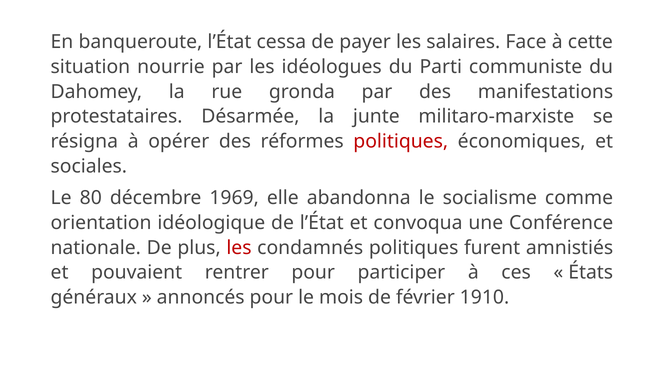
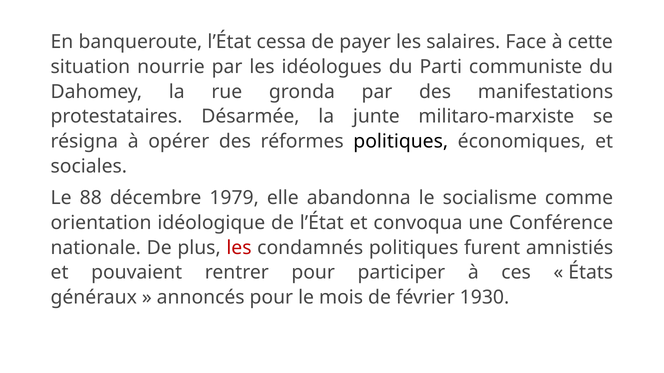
politiques at (401, 142) colour: red -> black
80: 80 -> 88
1969: 1969 -> 1979
1910: 1910 -> 1930
